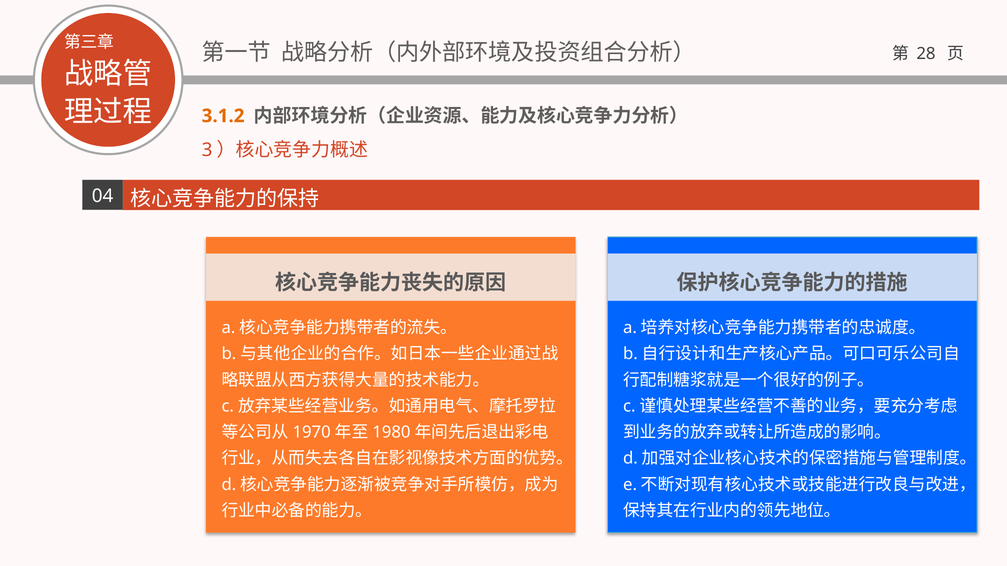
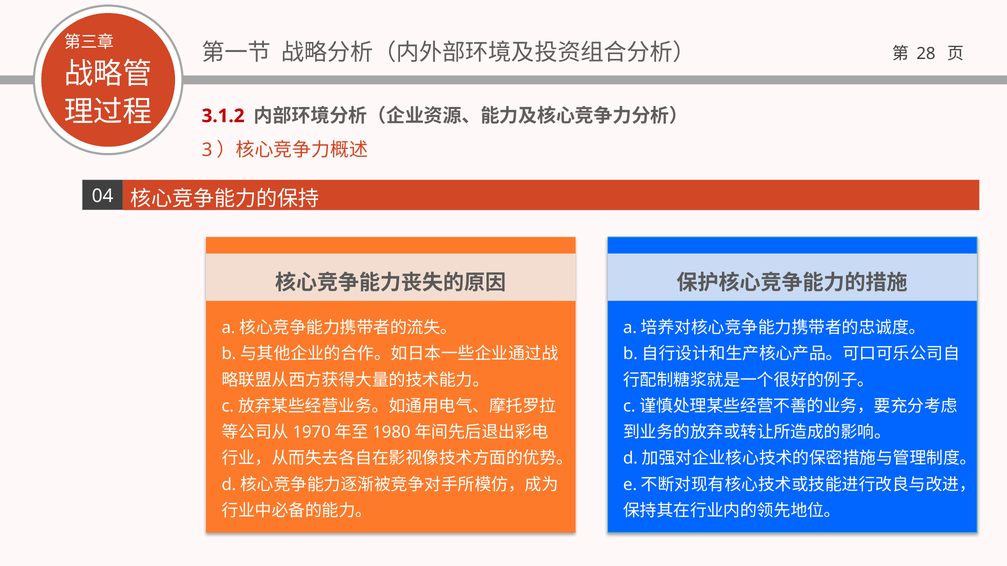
3.1.2 colour: orange -> red
